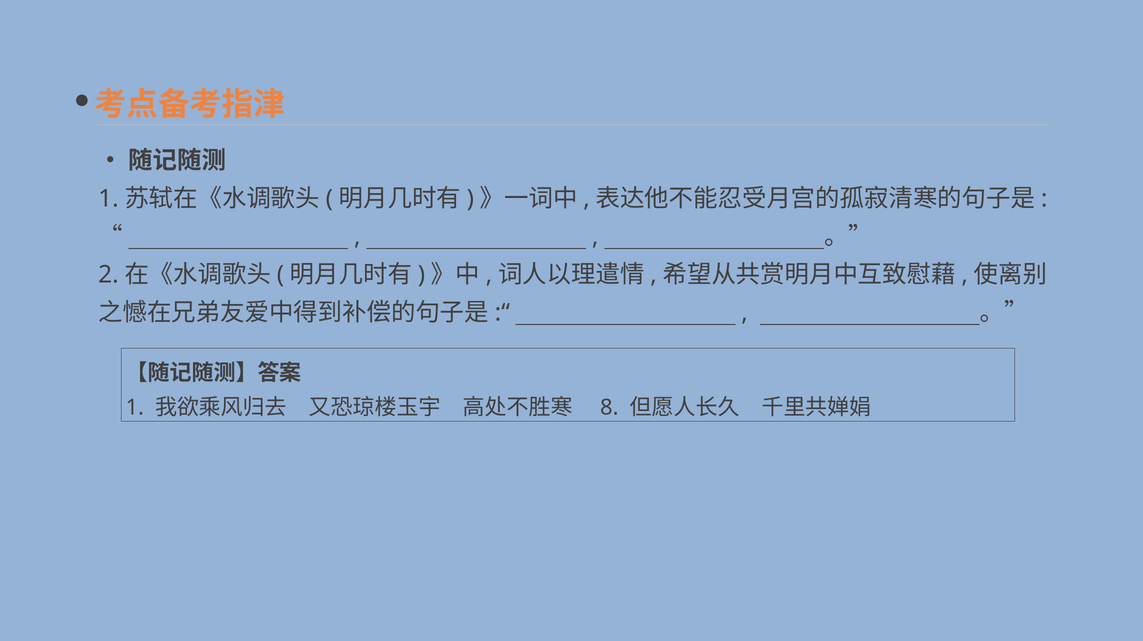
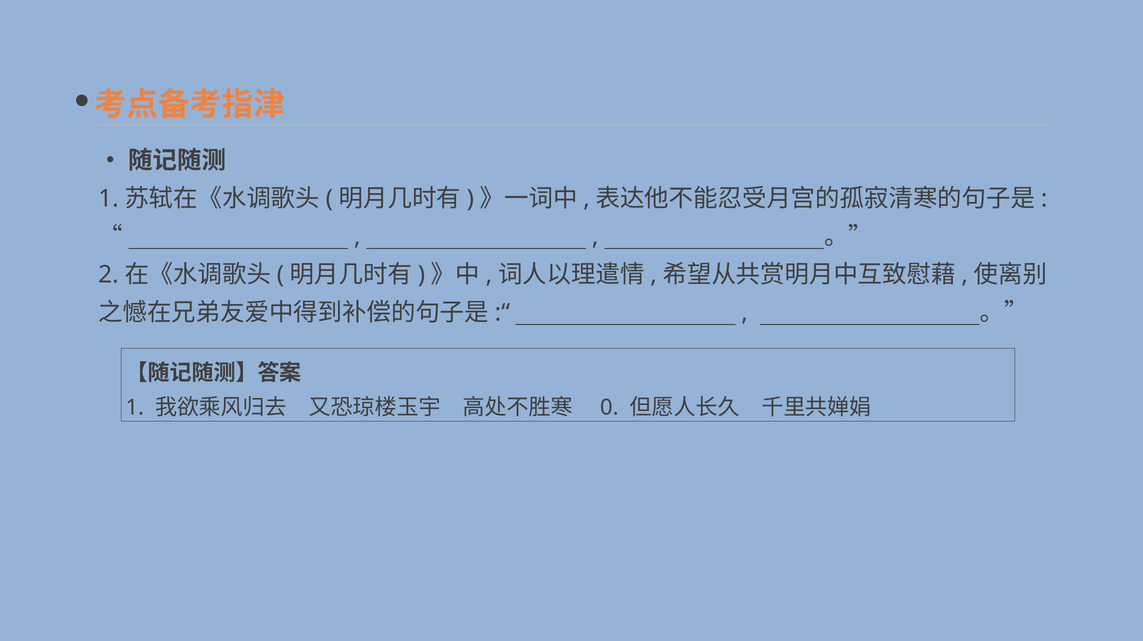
8: 8 -> 0
